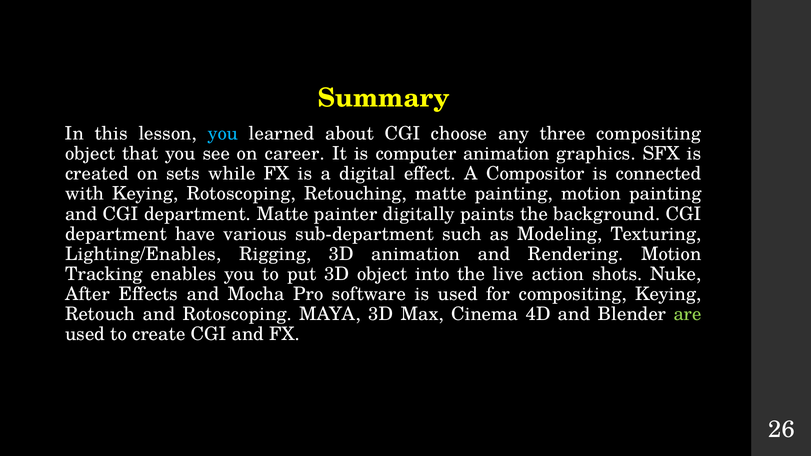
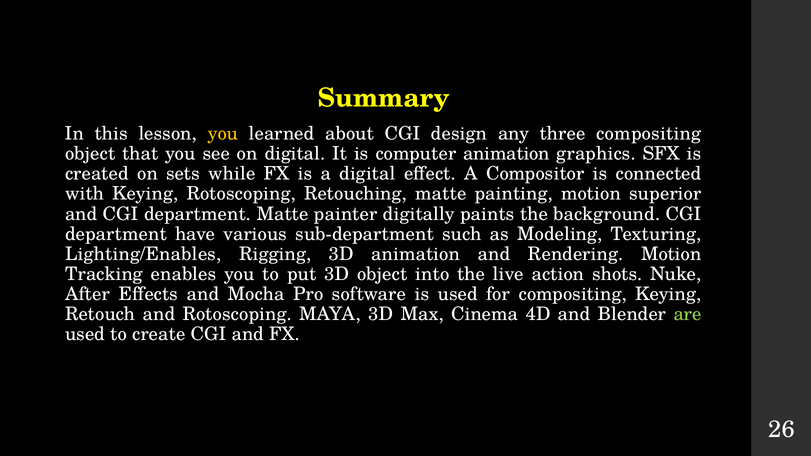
you at (223, 134) colour: light blue -> yellow
choose: choose -> design
on career: career -> digital
motion painting: painting -> superior
